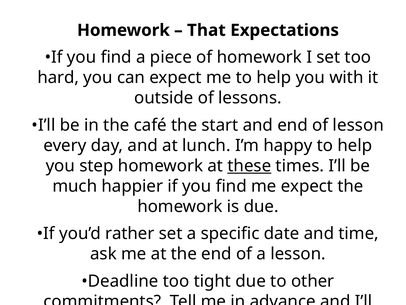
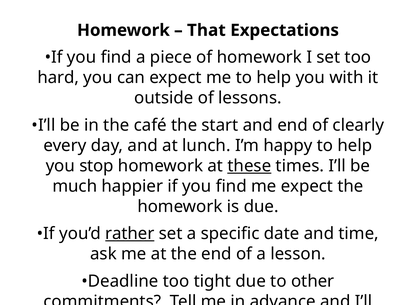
of lesson: lesson -> clearly
step: step -> stop
rather underline: none -> present
